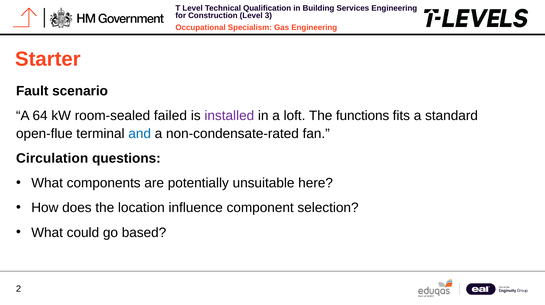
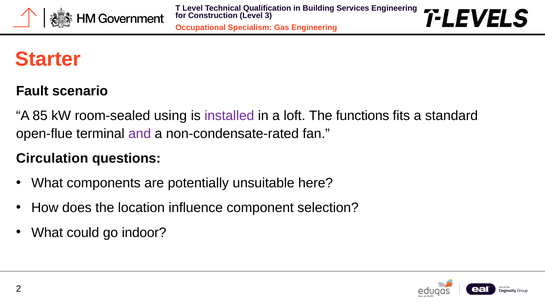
64: 64 -> 85
failed: failed -> using
and colour: blue -> purple
based: based -> indoor
